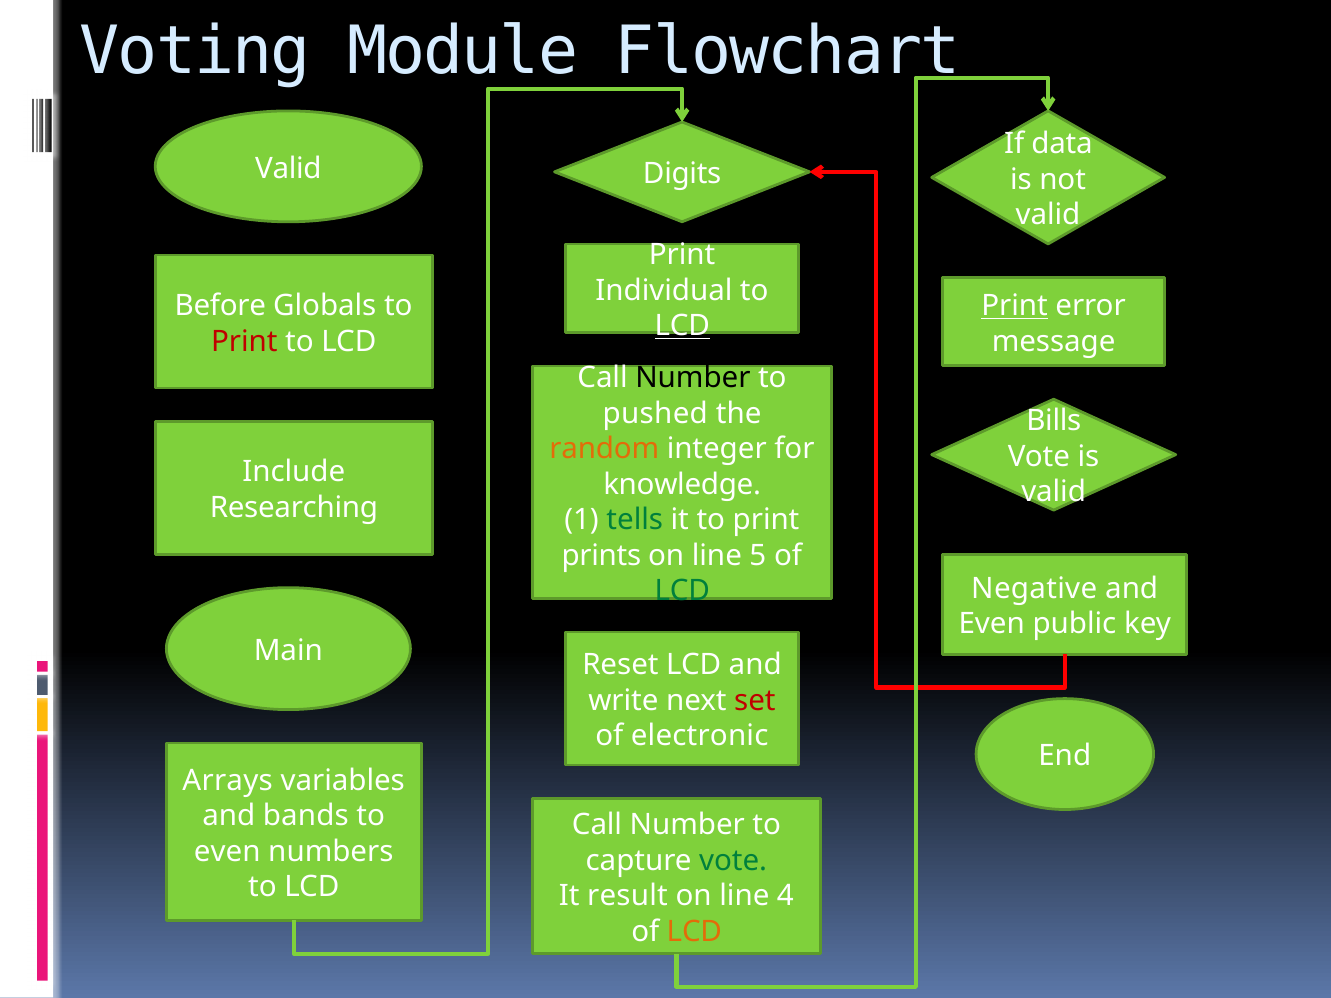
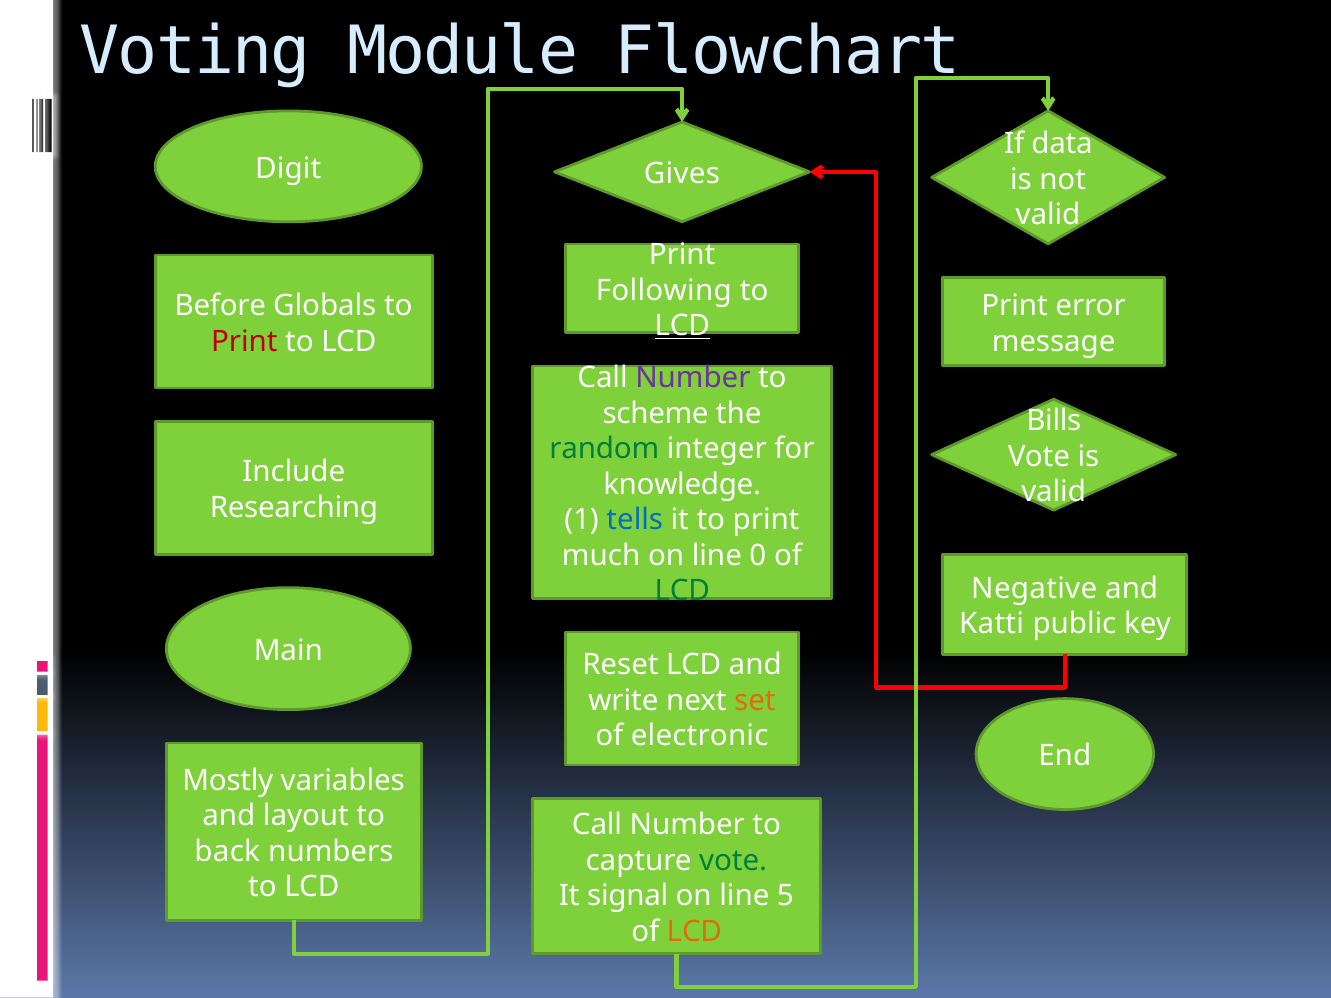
Valid at (288, 168): Valid -> Digit
Digits: Digits -> Gives
Individual: Individual -> Following
Print at (1015, 306) underline: present -> none
Number at (693, 378) colour: black -> purple
pushed: pushed -> scheme
random colour: orange -> green
tells colour: green -> blue
prints: prints -> much
5: 5 -> 0
Even at (992, 624): Even -> Katti
set colour: red -> orange
Arrays: Arrays -> Mostly
bands: bands -> layout
even at (227, 852): even -> back
result: result -> signal
4: 4 -> 5
